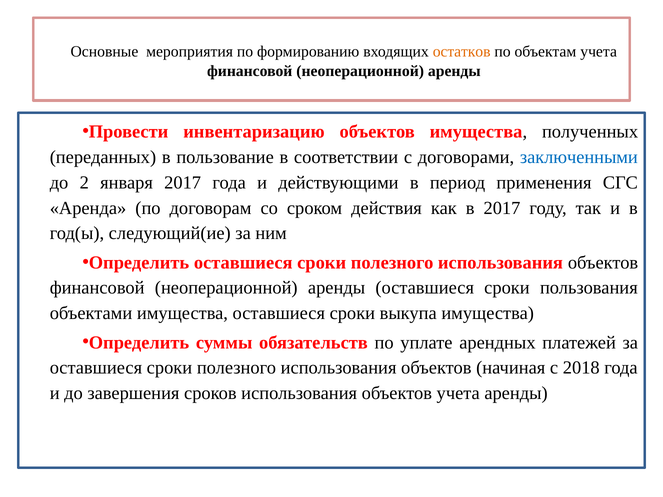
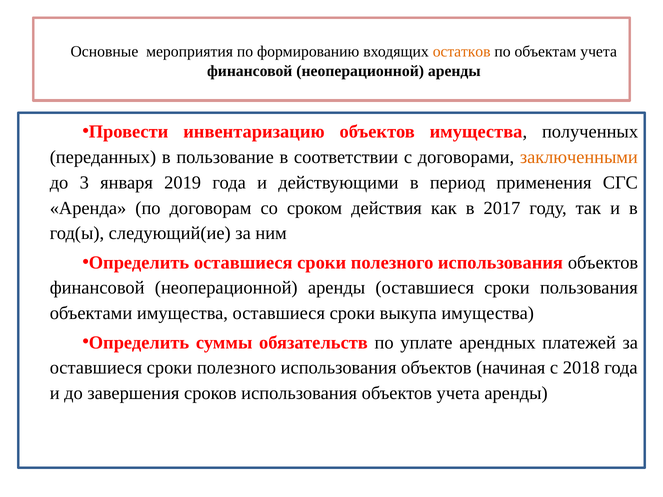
заключенными colour: blue -> orange
2: 2 -> 3
января 2017: 2017 -> 2019
